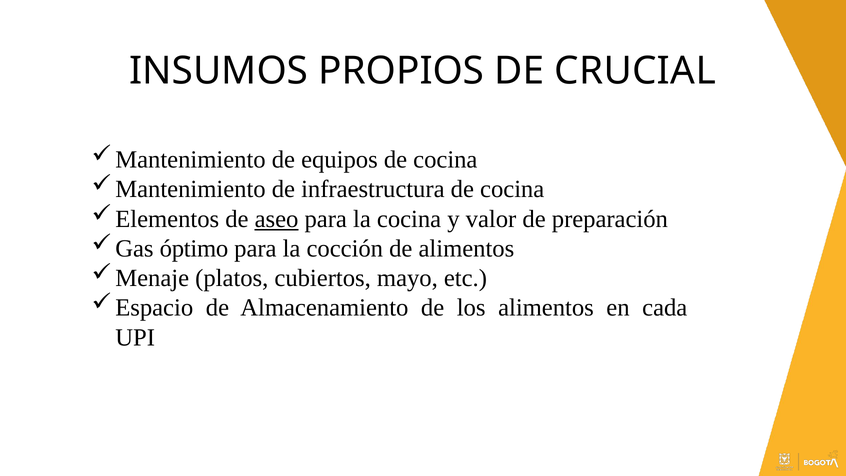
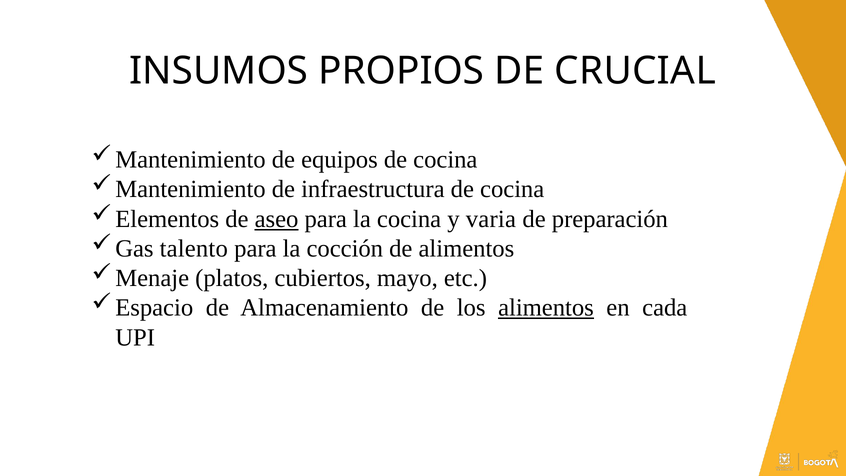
valor: valor -> varia
óptimo: óptimo -> talento
alimentos at (546, 308) underline: none -> present
